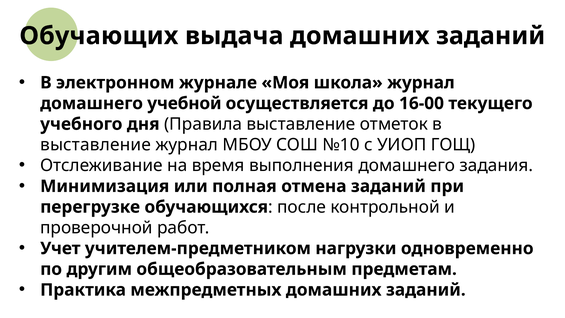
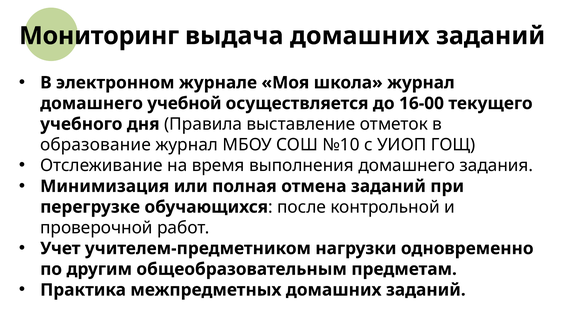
Обучающих: Обучающих -> Мониторинг
выставление at (96, 145): выставление -> образование
